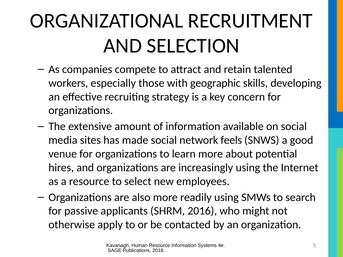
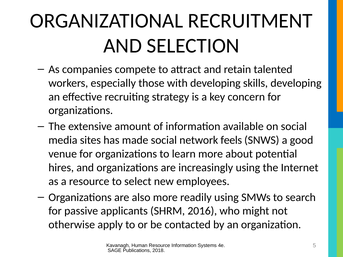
with geographic: geographic -> developing
